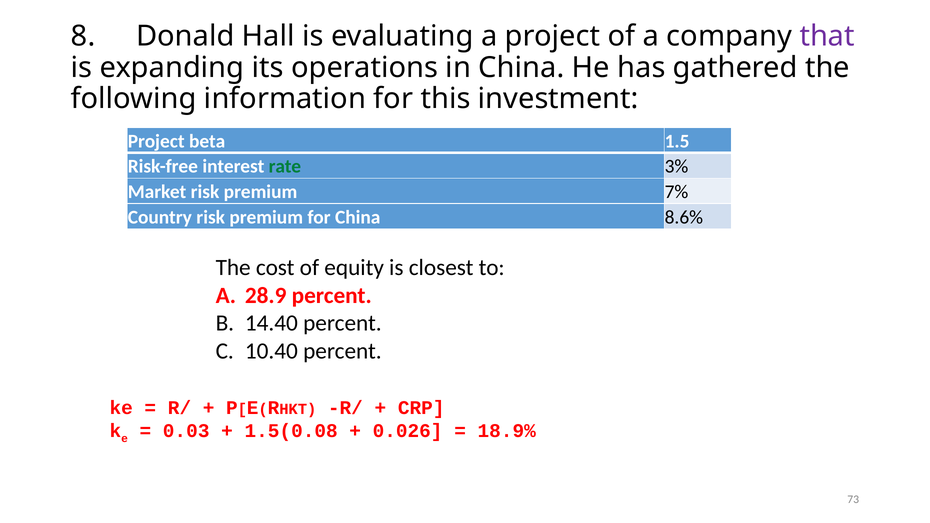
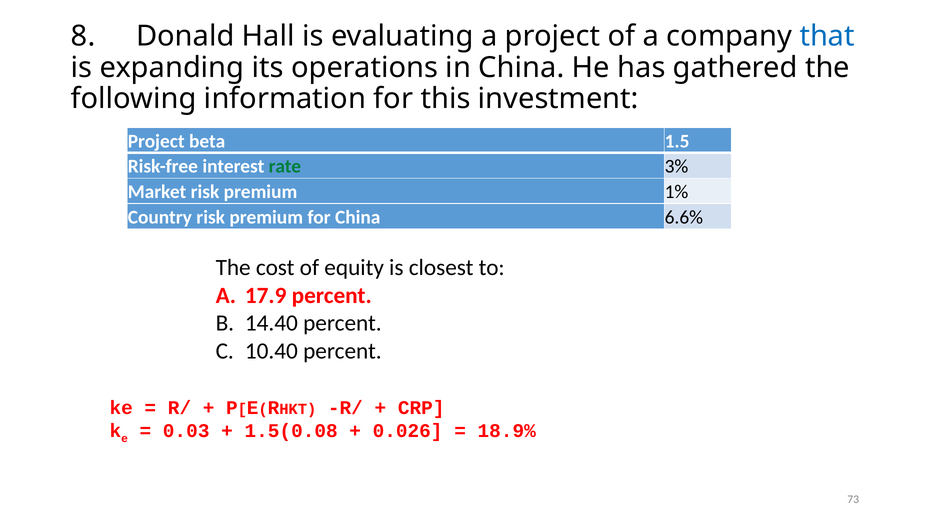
that colour: purple -> blue
7%: 7% -> 1%
8.6%: 8.6% -> 6.6%
28.9: 28.9 -> 17.9
